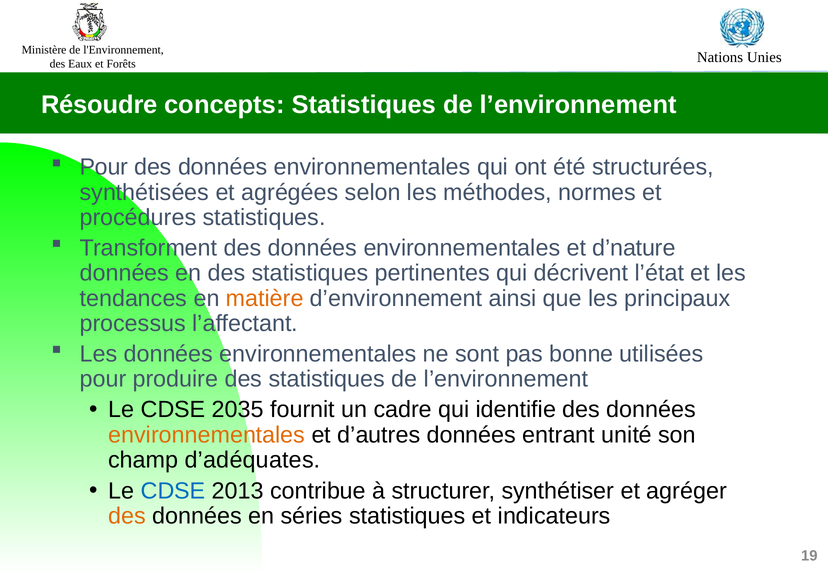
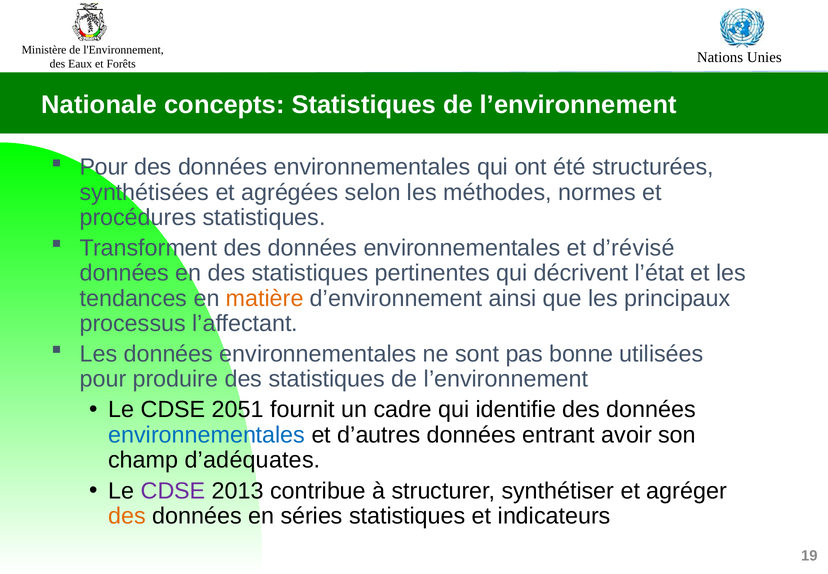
Résoudre: Résoudre -> Nationale
d’nature: d’nature -> d’révisé
2035: 2035 -> 2051
environnementales at (207, 434) colour: orange -> blue
unité: unité -> avoir
CDSE at (173, 490) colour: blue -> purple
